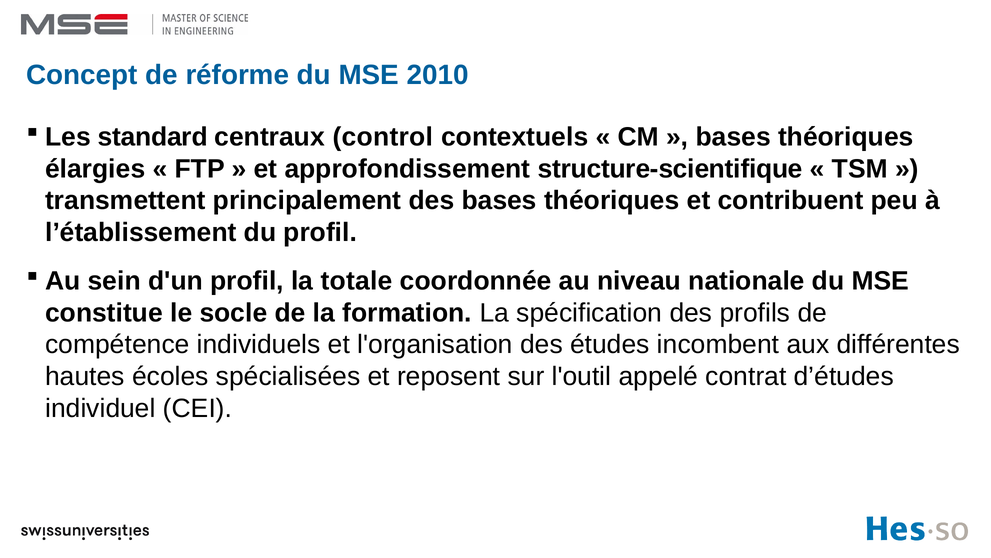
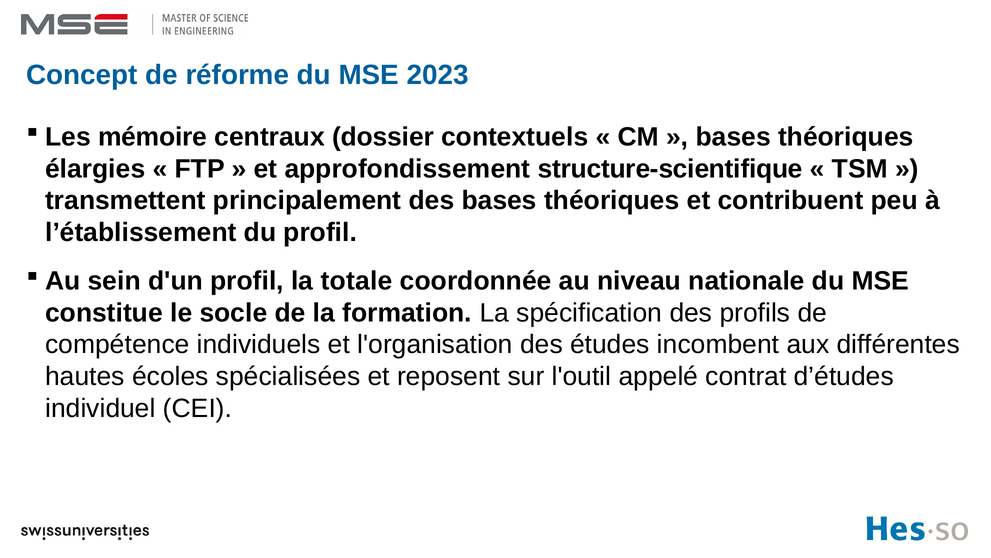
2010: 2010 -> 2023
standard: standard -> mémoire
control: control -> dossier
